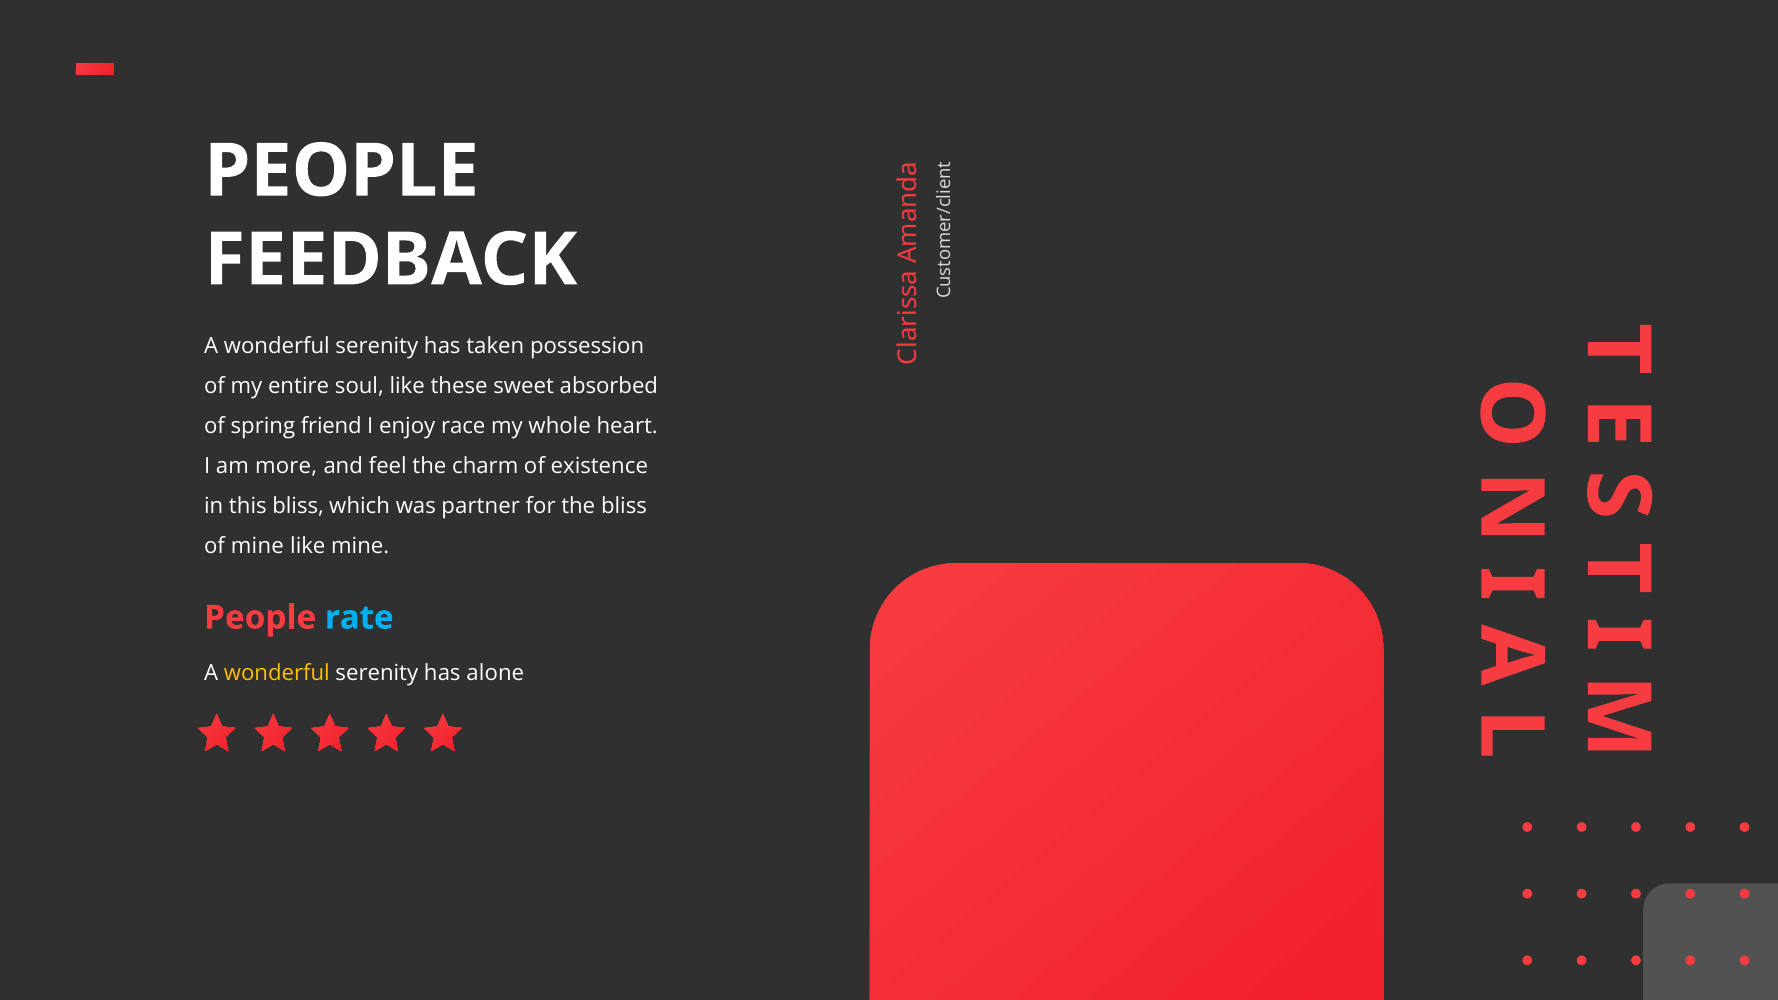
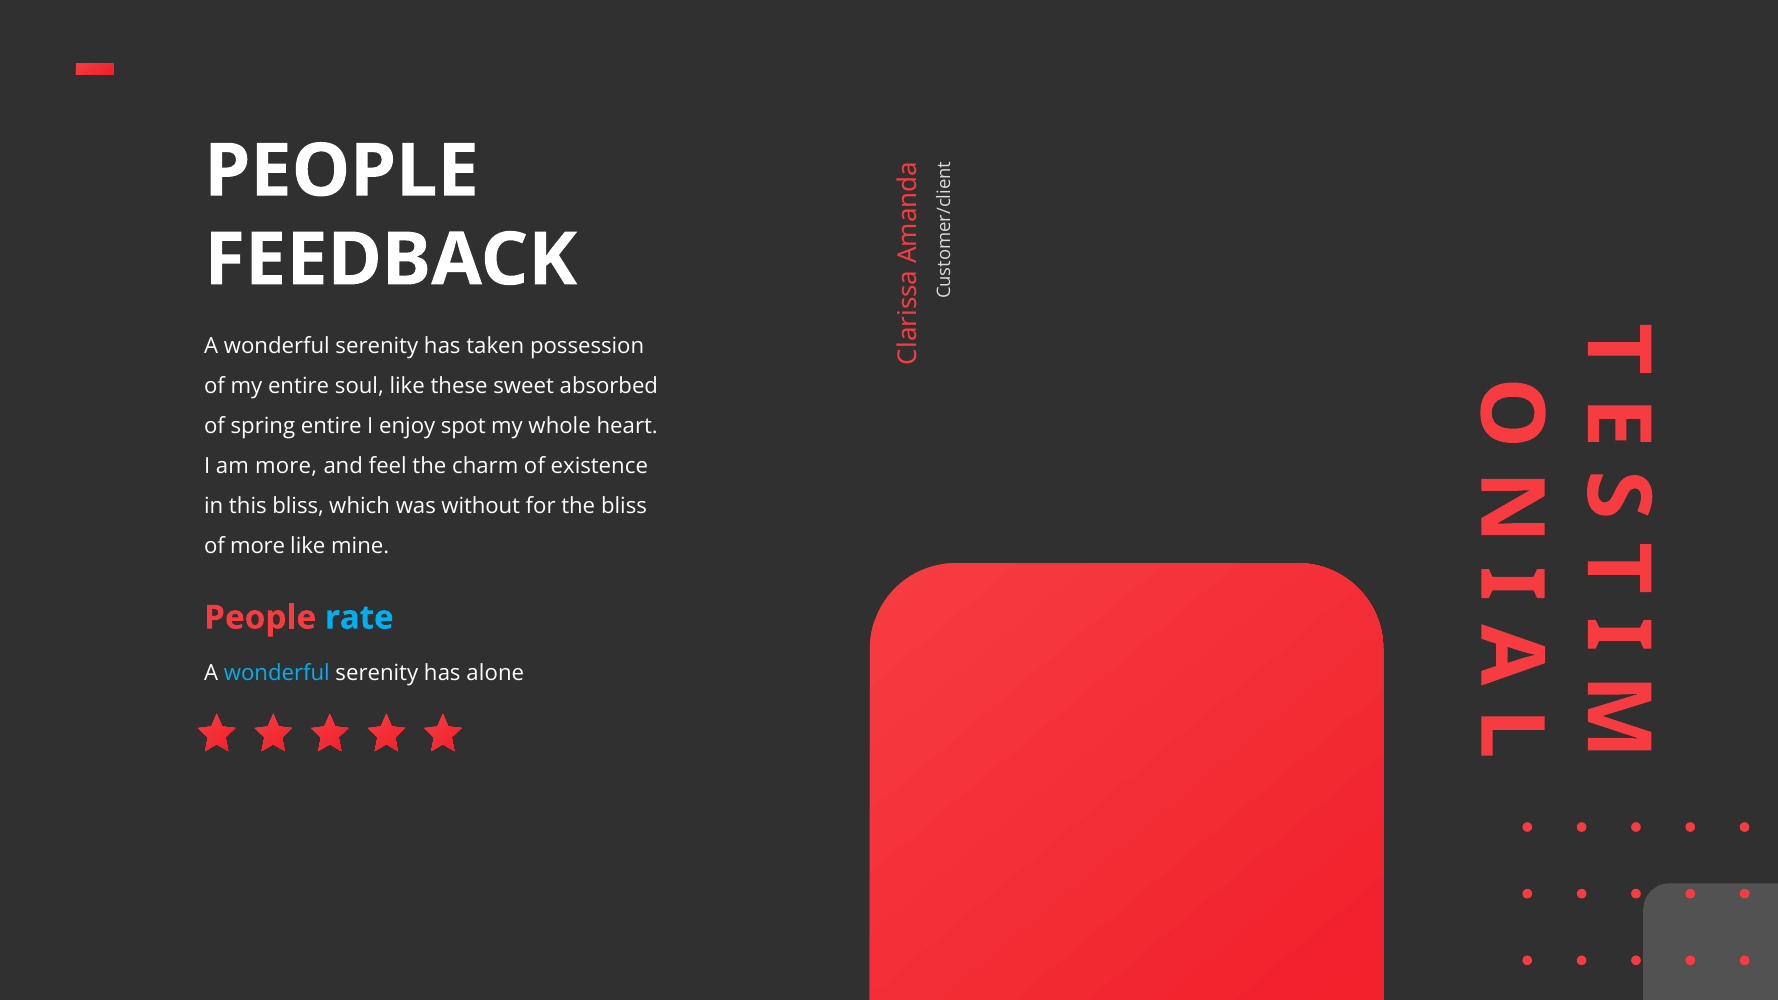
spring friend: friend -> entire
race: race -> spot
partner: partner -> without
of mine: mine -> more
wonderful at (277, 673) colour: yellow -> light blue
